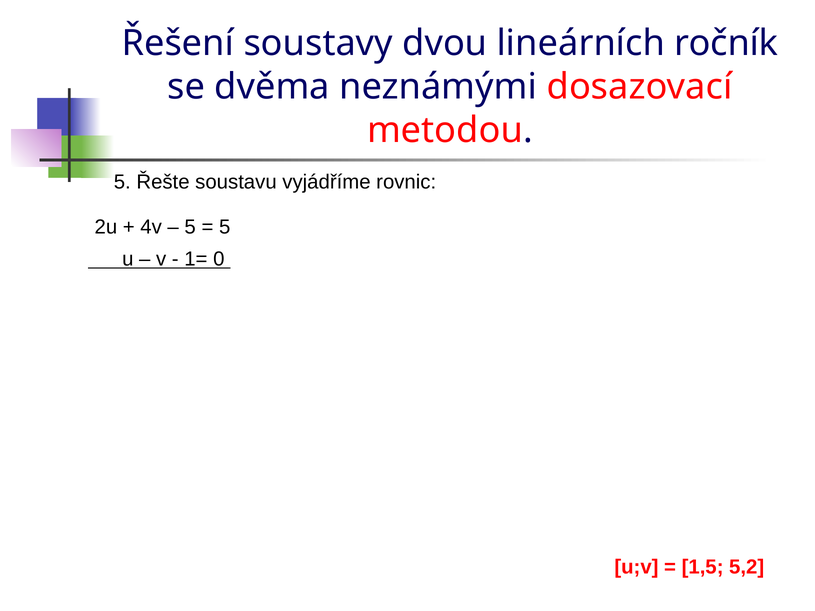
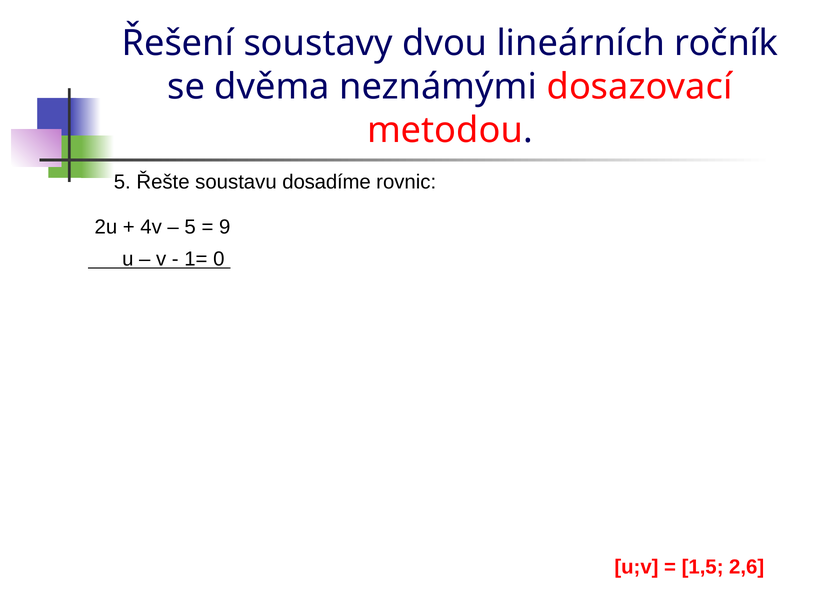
vyjádříme: vyjádříme -> dosadíme
5 at (225, 227): 5 -> 9
5,2: 5,2 -> 2,6
